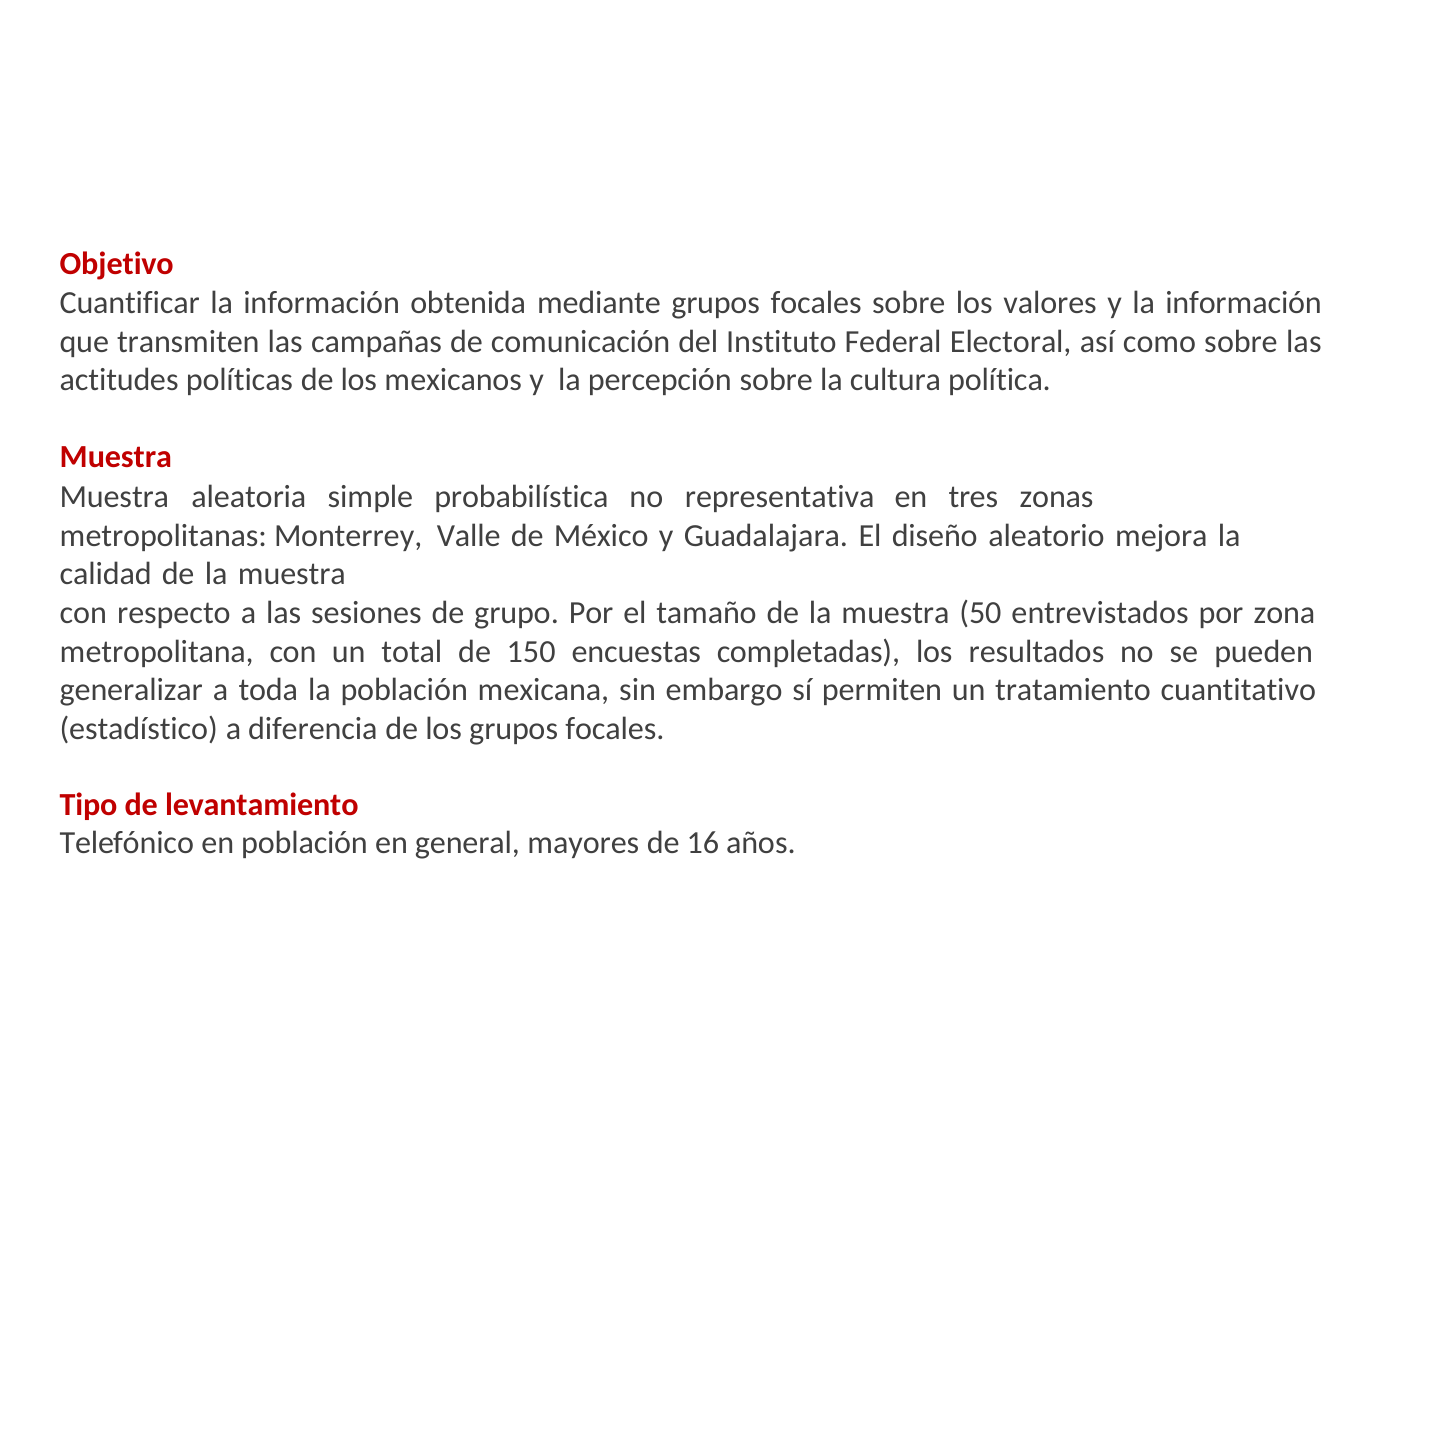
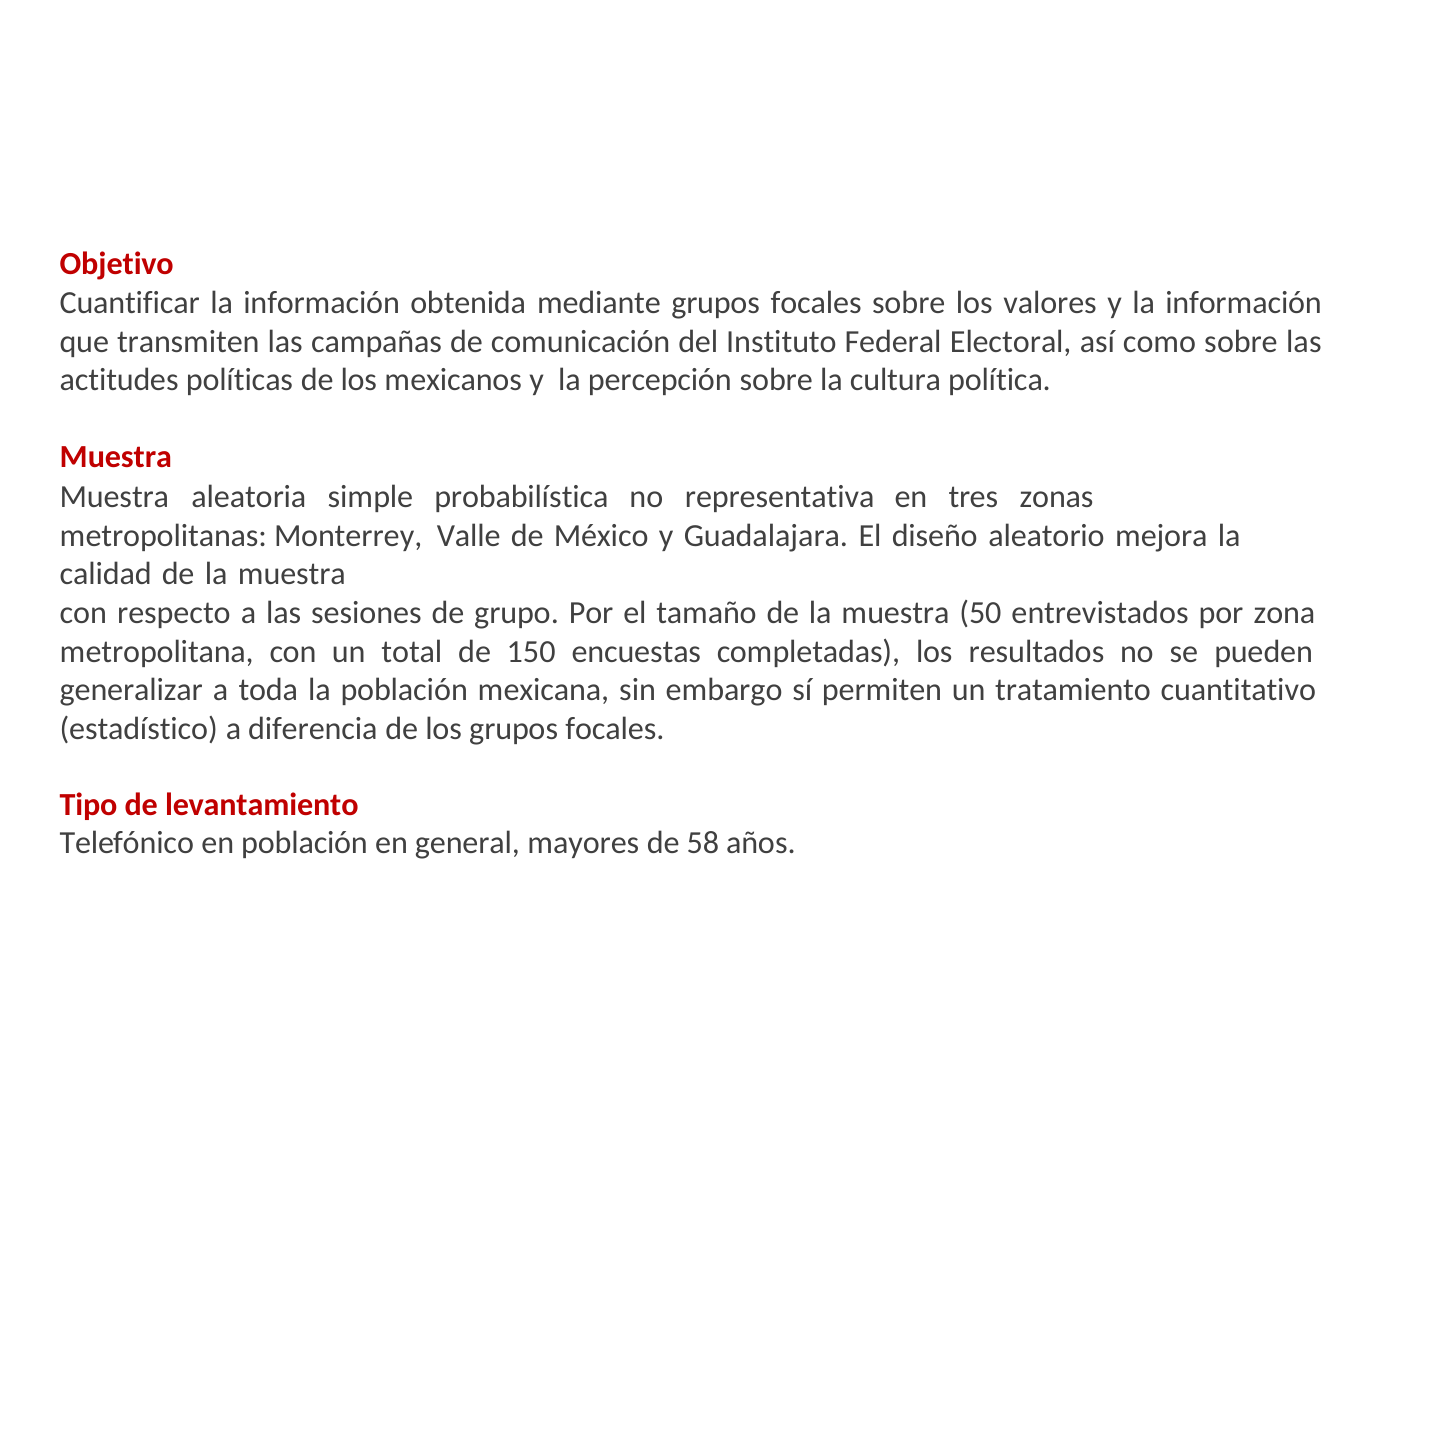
16: 16 -> 58
